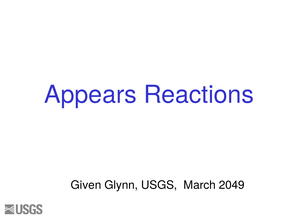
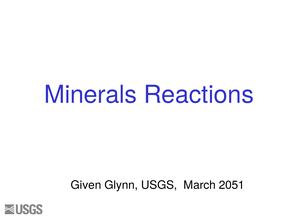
Appears: Appears -> Minerals
2049: 2049 -> 2051
